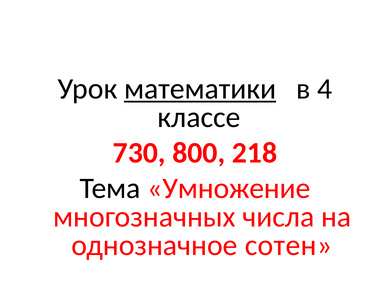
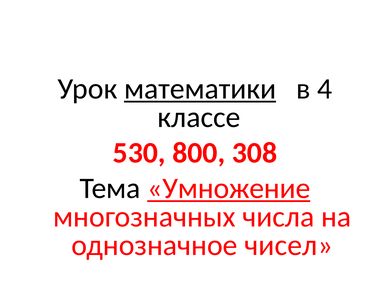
730: 730 -> 530
218: 218 -> 308
Умножение underline: none -> present
сотен: сотен -> чисел
